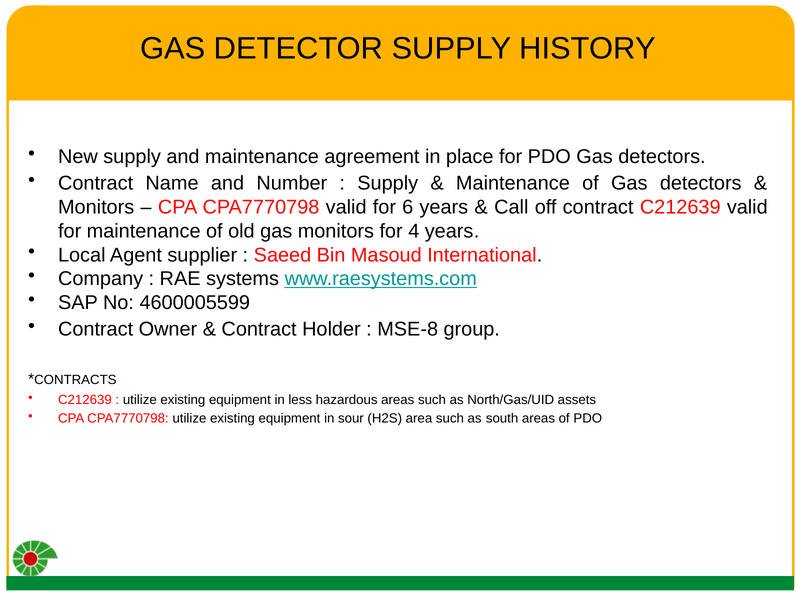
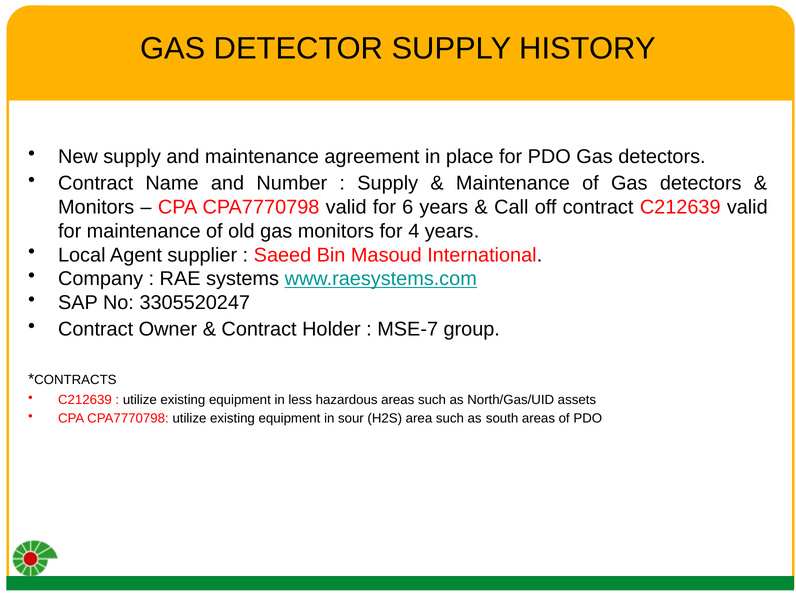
4600005599: 4600005599 -> 3305520247
MSE-8: MSE-8 -> MSE-7
